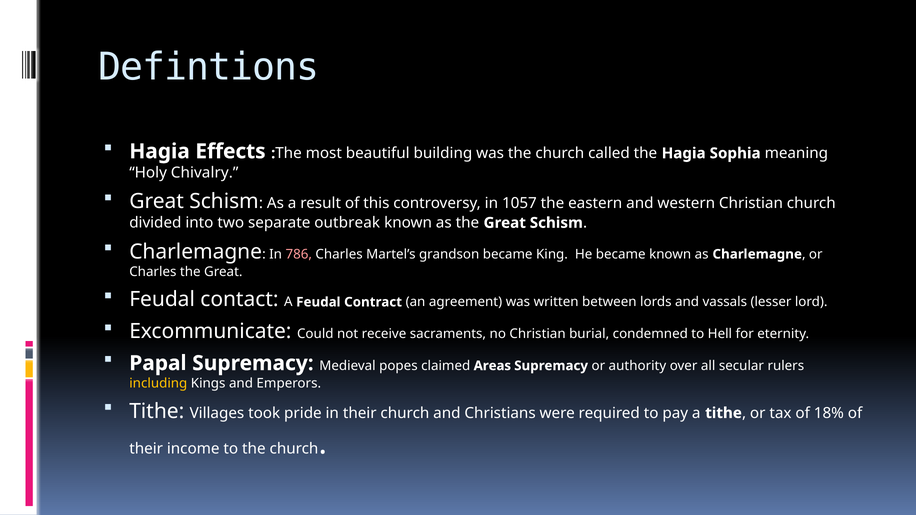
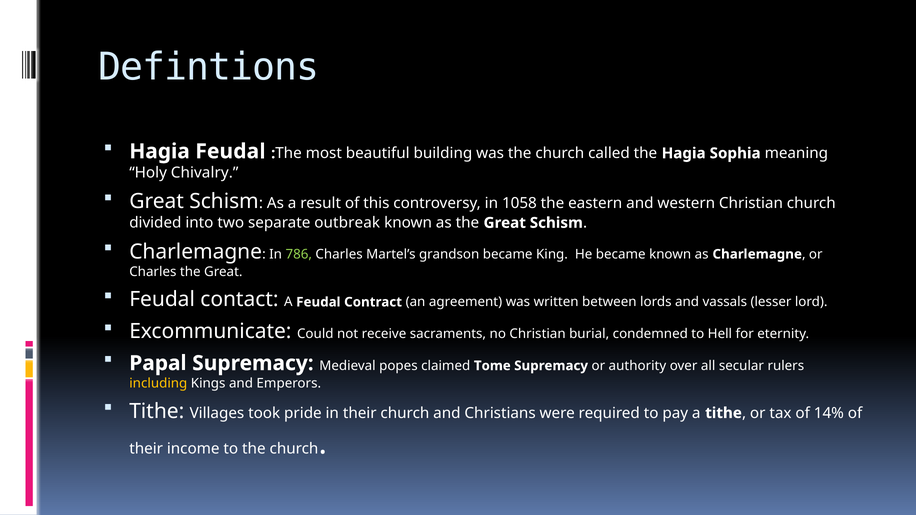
Hagia Effects: Effects -> Feudal
1057: 1057 -> 1058
786 colour: pink -> light green
Areas: Areas -> Tome
18%: 18% -> 14%
